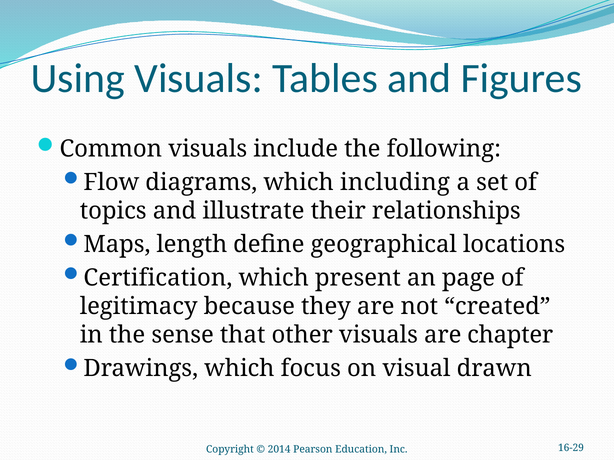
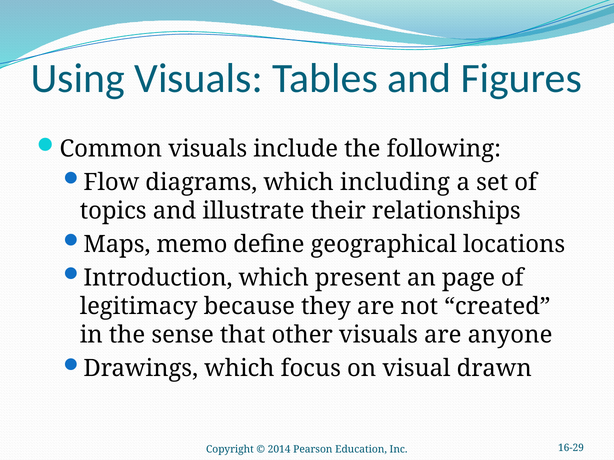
length: length -> memo
Certification: Certification -> Introduction
chapter: chapter -> anyone
